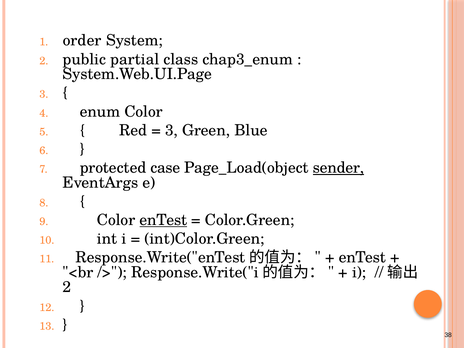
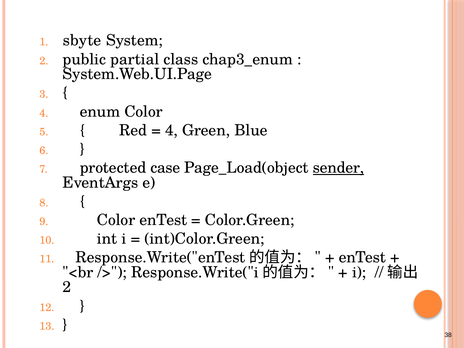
order: order -> sbyte
3 at (172, 130): 3 -> 4
enTest at (163, 220) underline: present -> none
